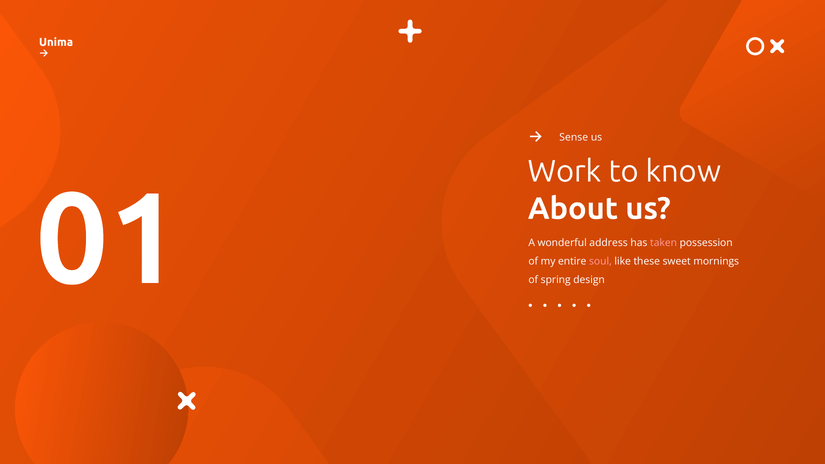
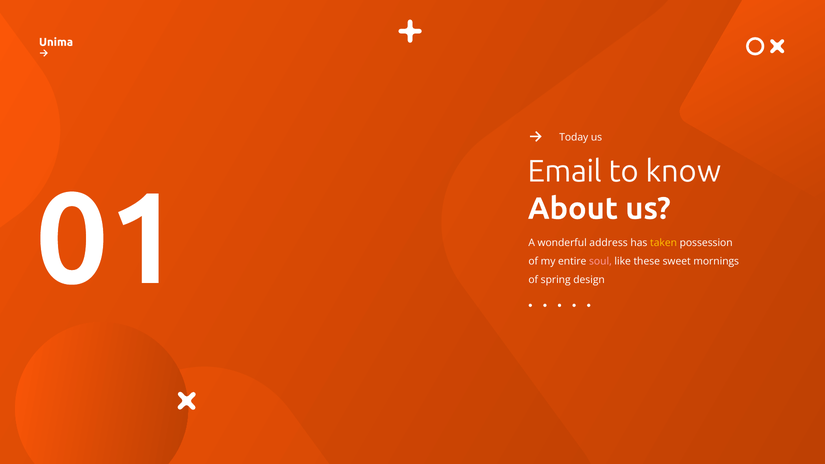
Sense: Sense -> Today
Work: Work -> Email
taken colour: pink -> yellow
